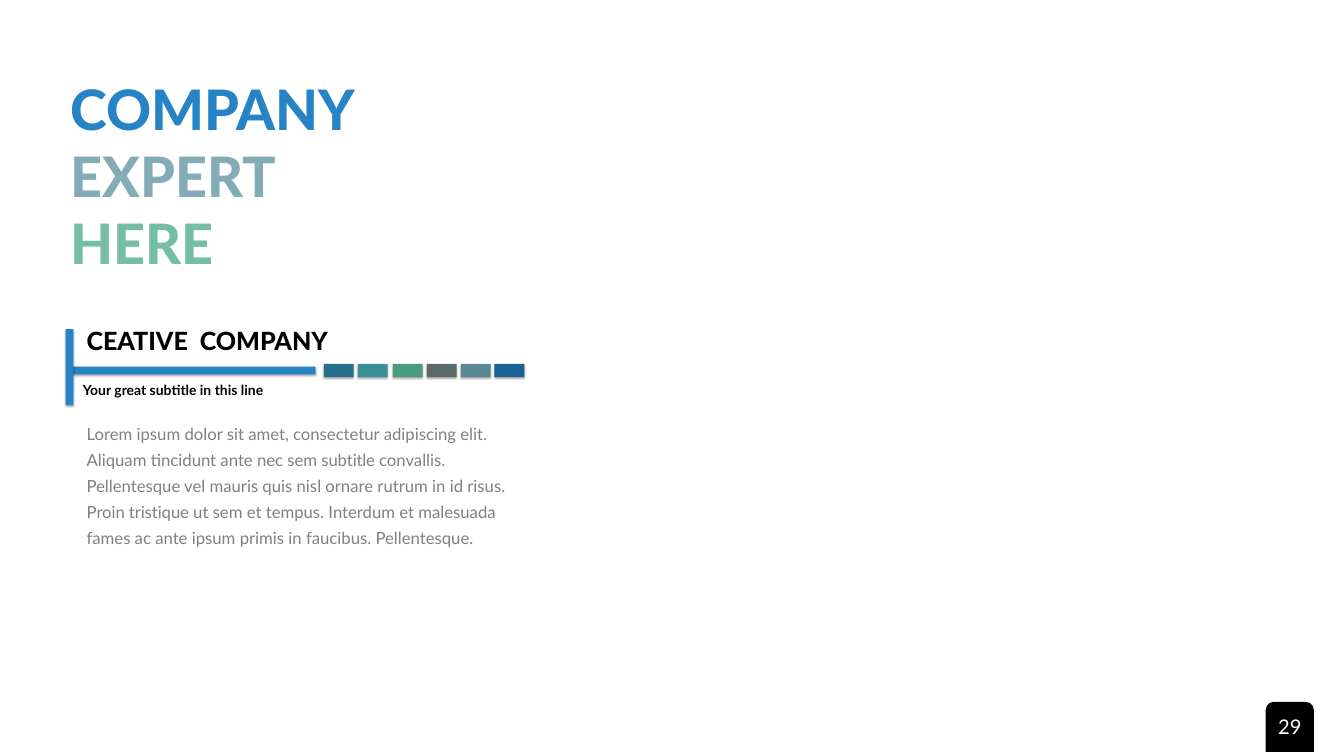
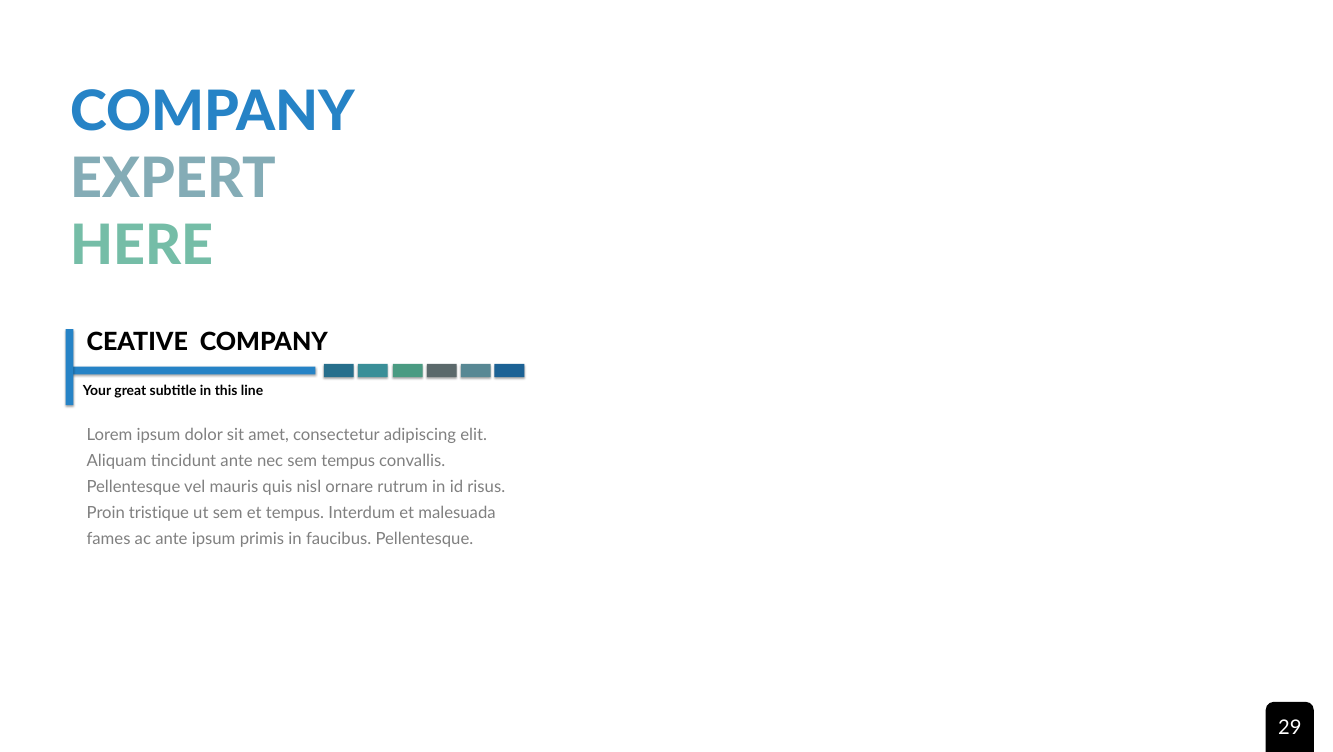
sem subtitle: subtitle -> tempus
